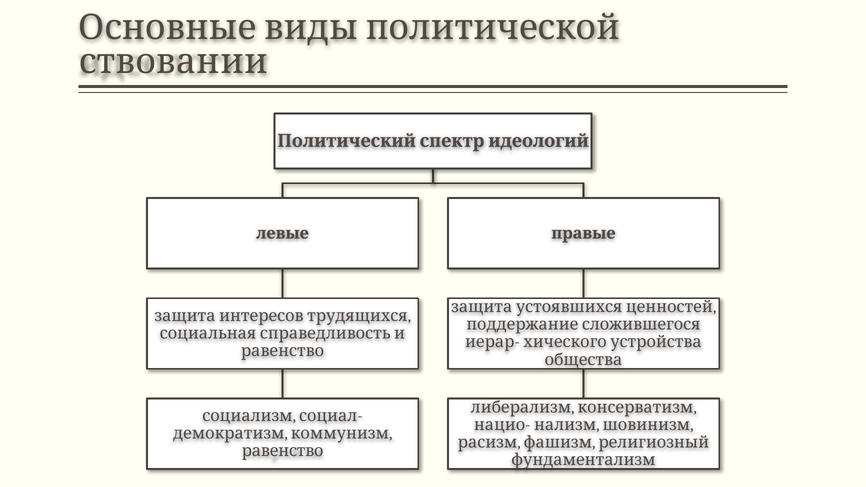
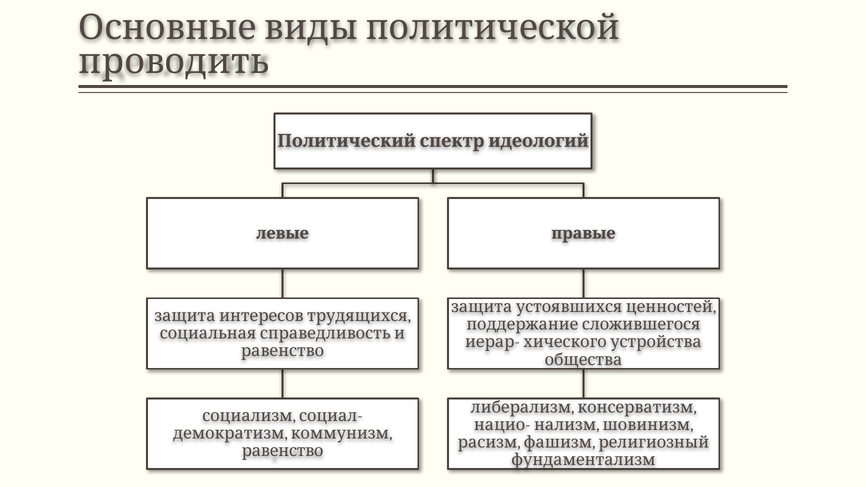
ствовании: ствовании -> проводить
